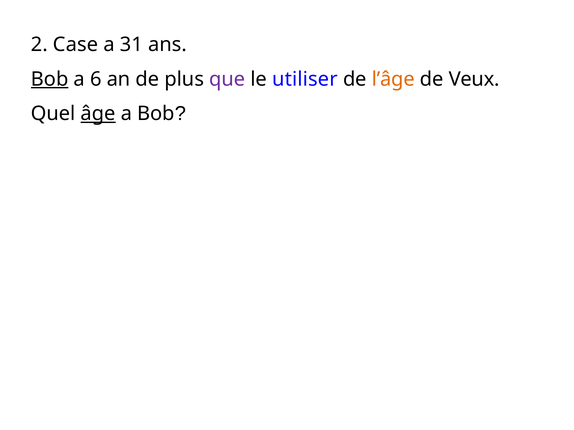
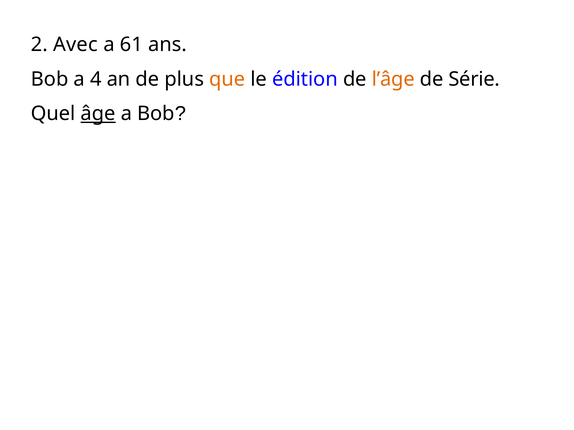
Case: Case -> Avec
31: 31 -> 61
Bob at (50, 79) underline: present -> none
6: 6 -> 4
que colour: purple -> orange
utiliser: utiliser -> édition
Veux: Veux -> Série
